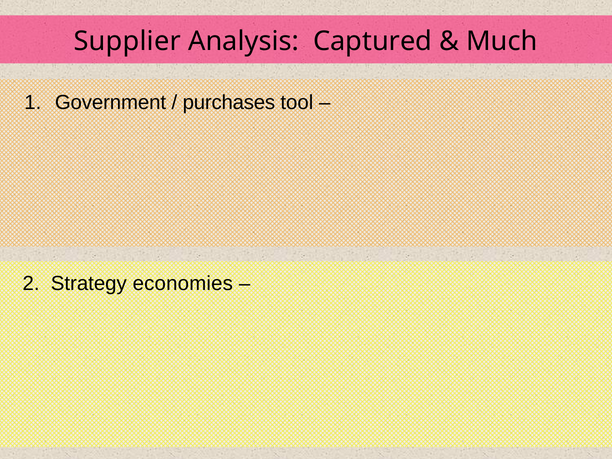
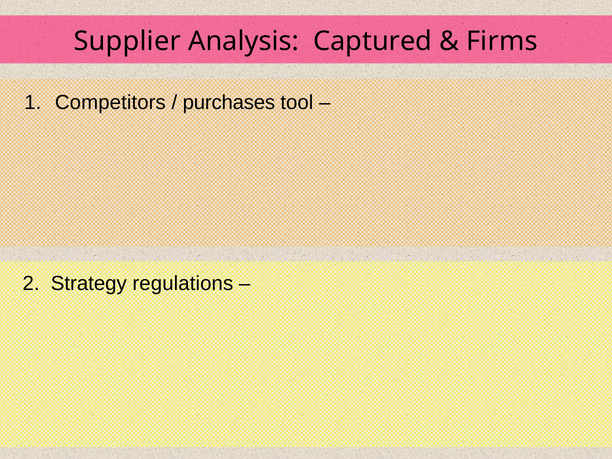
Much: Much -> Firms
Government: Government -> Competitors
economies: economies -> regulations
